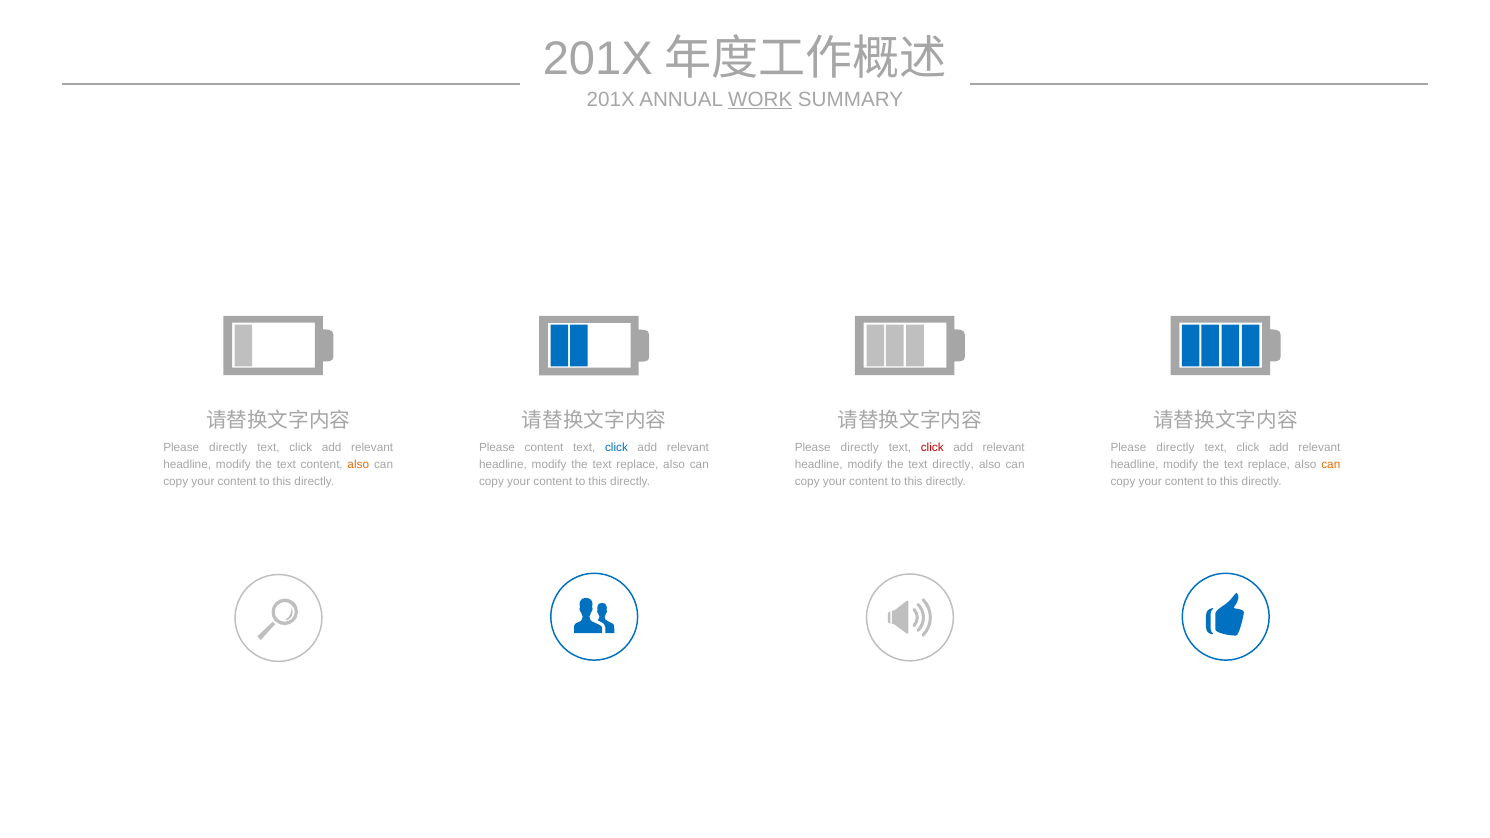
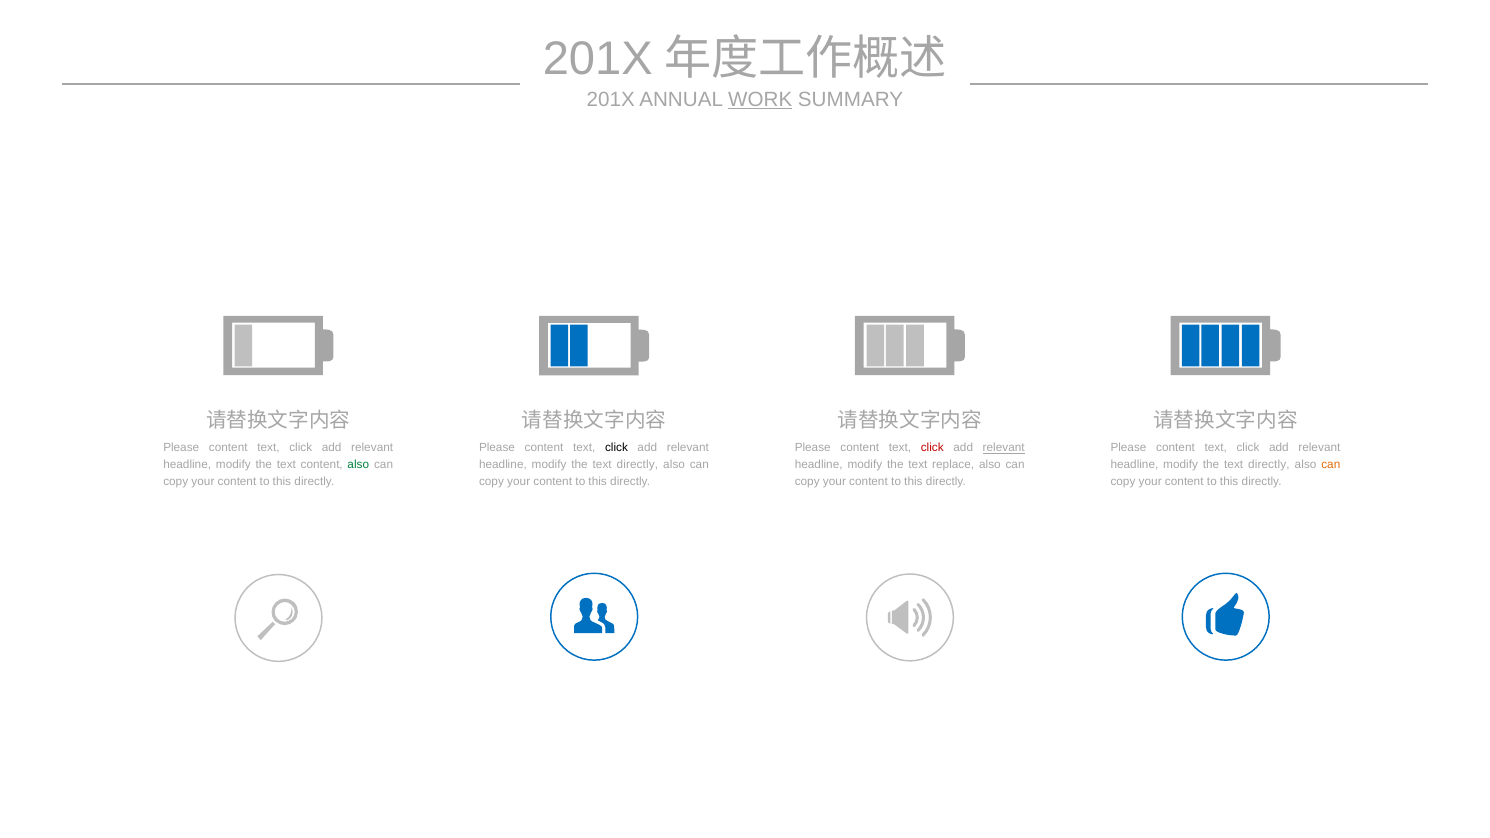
directly at (228, 448): directly -> content
click at (617, 448) colour: blue -> black
directly at (860, 448): directly -> content
relevant at (1004, 448) underline: none -> present
directly at (1175, 448): directly -> content
also at (358, 465) colour: orange -> green
replace at (637, 465): replace -> directly
text directly: directly -> replace
replace at (1269, 465): replace -> directly
